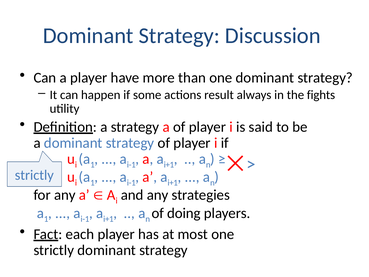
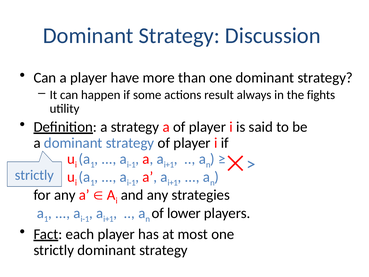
doing: doing -> lower
